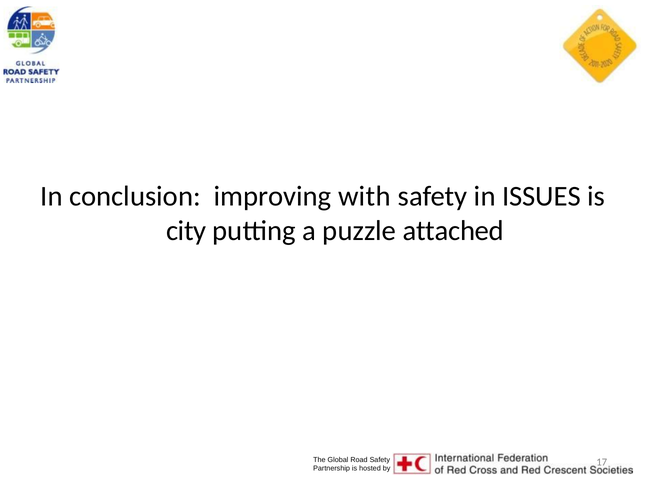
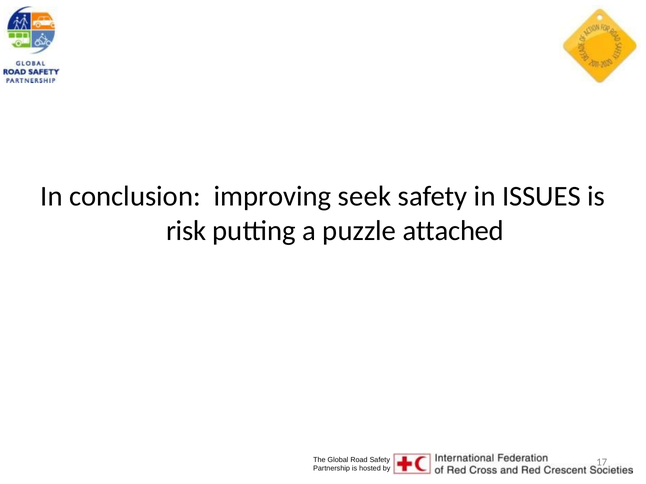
with: with -> seek
city: city -> risk
